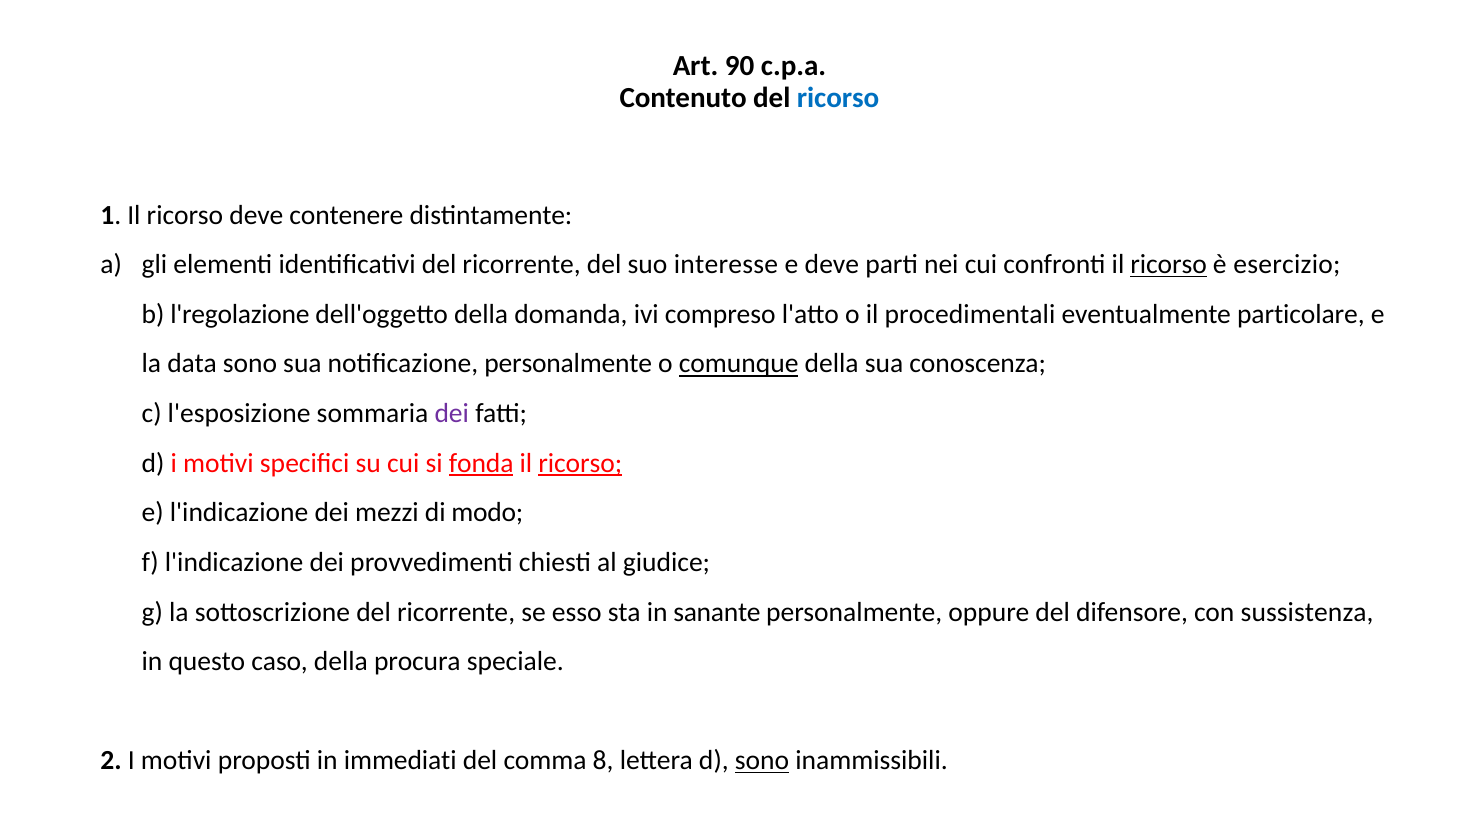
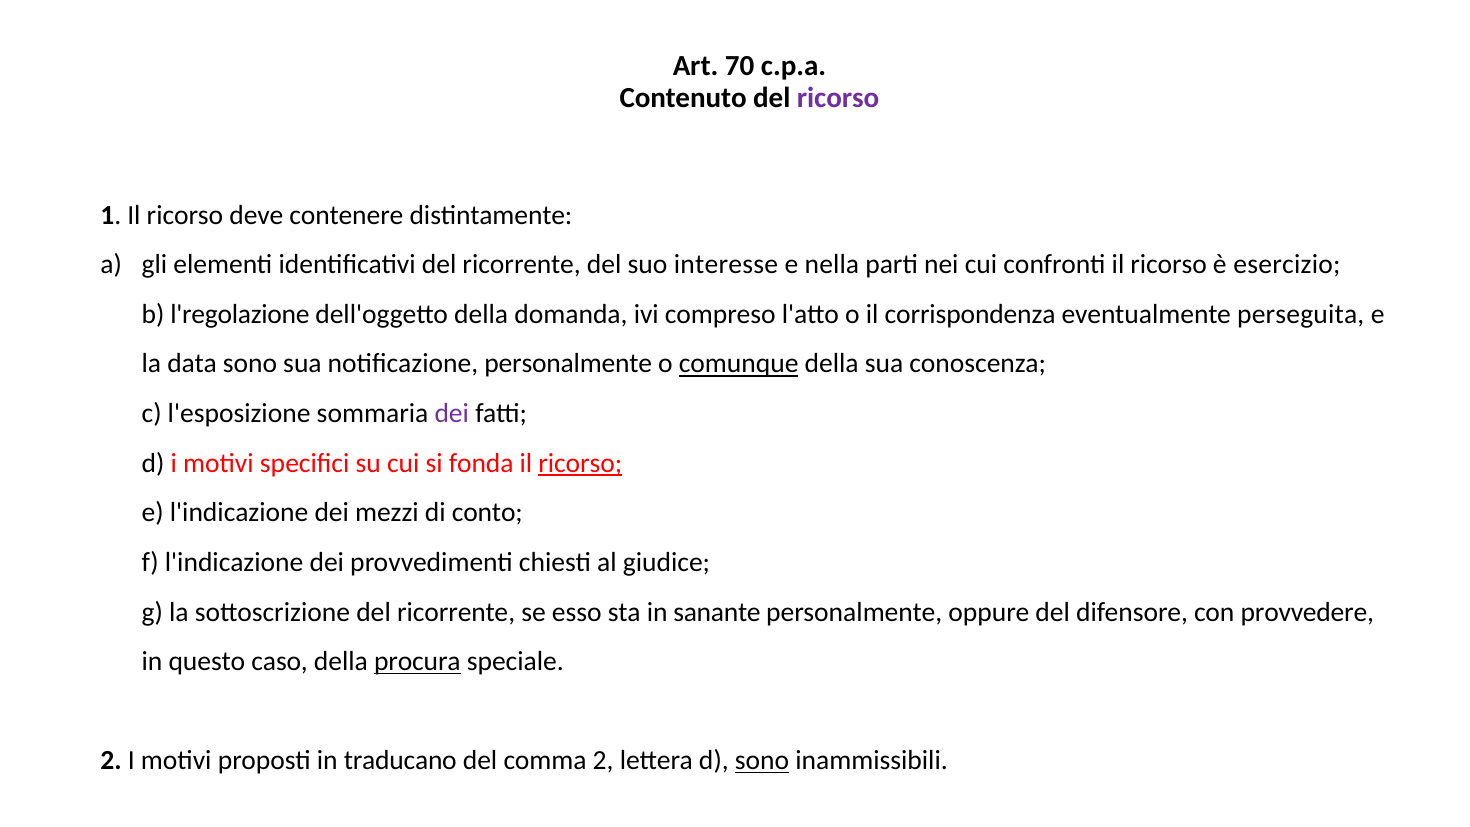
90: 90 -> 70
ricorso at (838, 98) colour: blue -> purple
e deve: deve -> nella
ricorso at (1169, 265) underline: present -> none
procedimentali: procedimentali -> corrispondenza
particolare: particolare -> perseguita
fonda underline: present -> none
modo: modo -> conto
sussistenza: sussistenza -> provvedere
procura underline: none -> present
immediati: immediati -> traducano
comma 8: 8 -> 2
